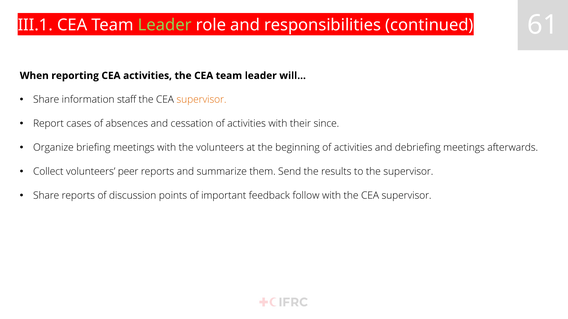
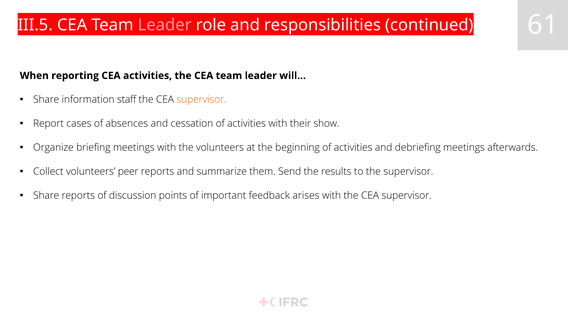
III.1: III.1 -> III.5
Leader at (165, 25) colour: light green -> pink
since: since -> show
follow: follow -> arises
